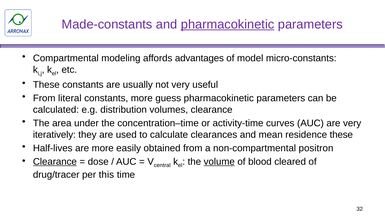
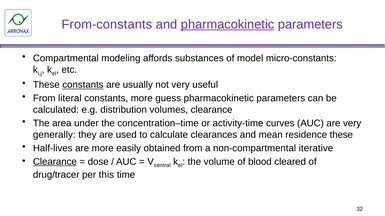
Made-constants: Made-constants -> From-constants
advantages: advantages -> substances
constants at (83, 85) underline: none -> present
iteratively: iteratively -> generally
positron: positron -> iterative
volume underline: present -> none
